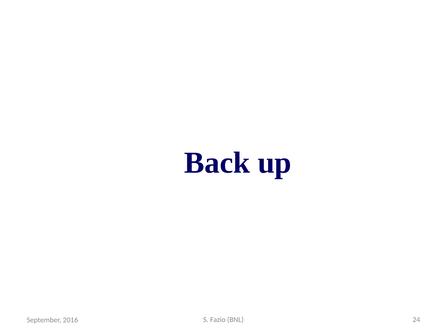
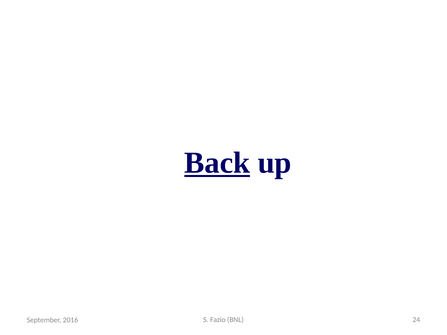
Back underline: none -> present
